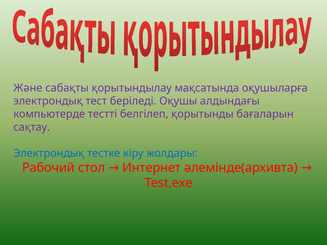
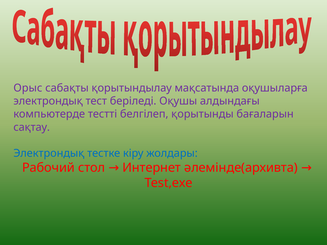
Және: Және -> Орыс
